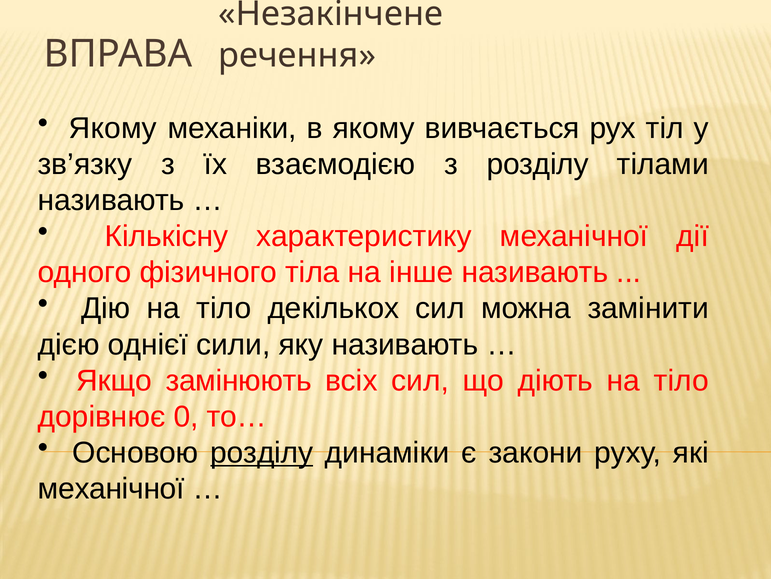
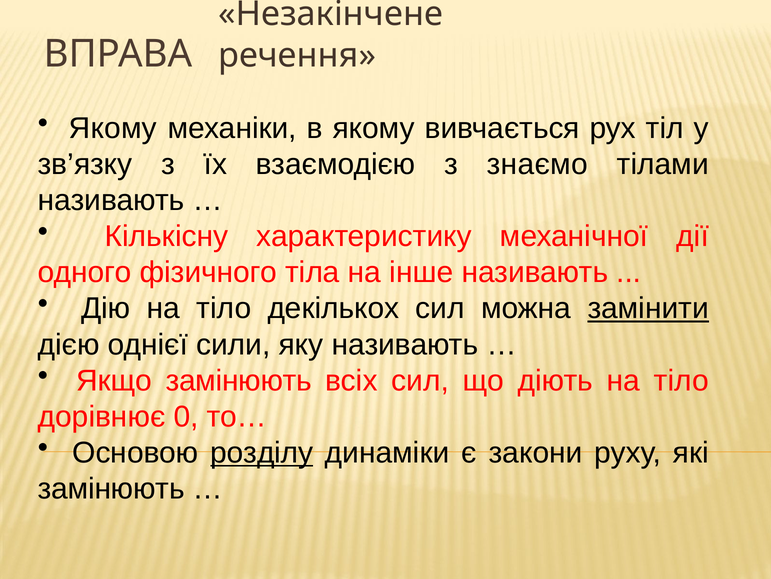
з розділу: розділу -> знаємо
замінити underline: none -> present
механічної at (111, 488): механічної -> замінюють
